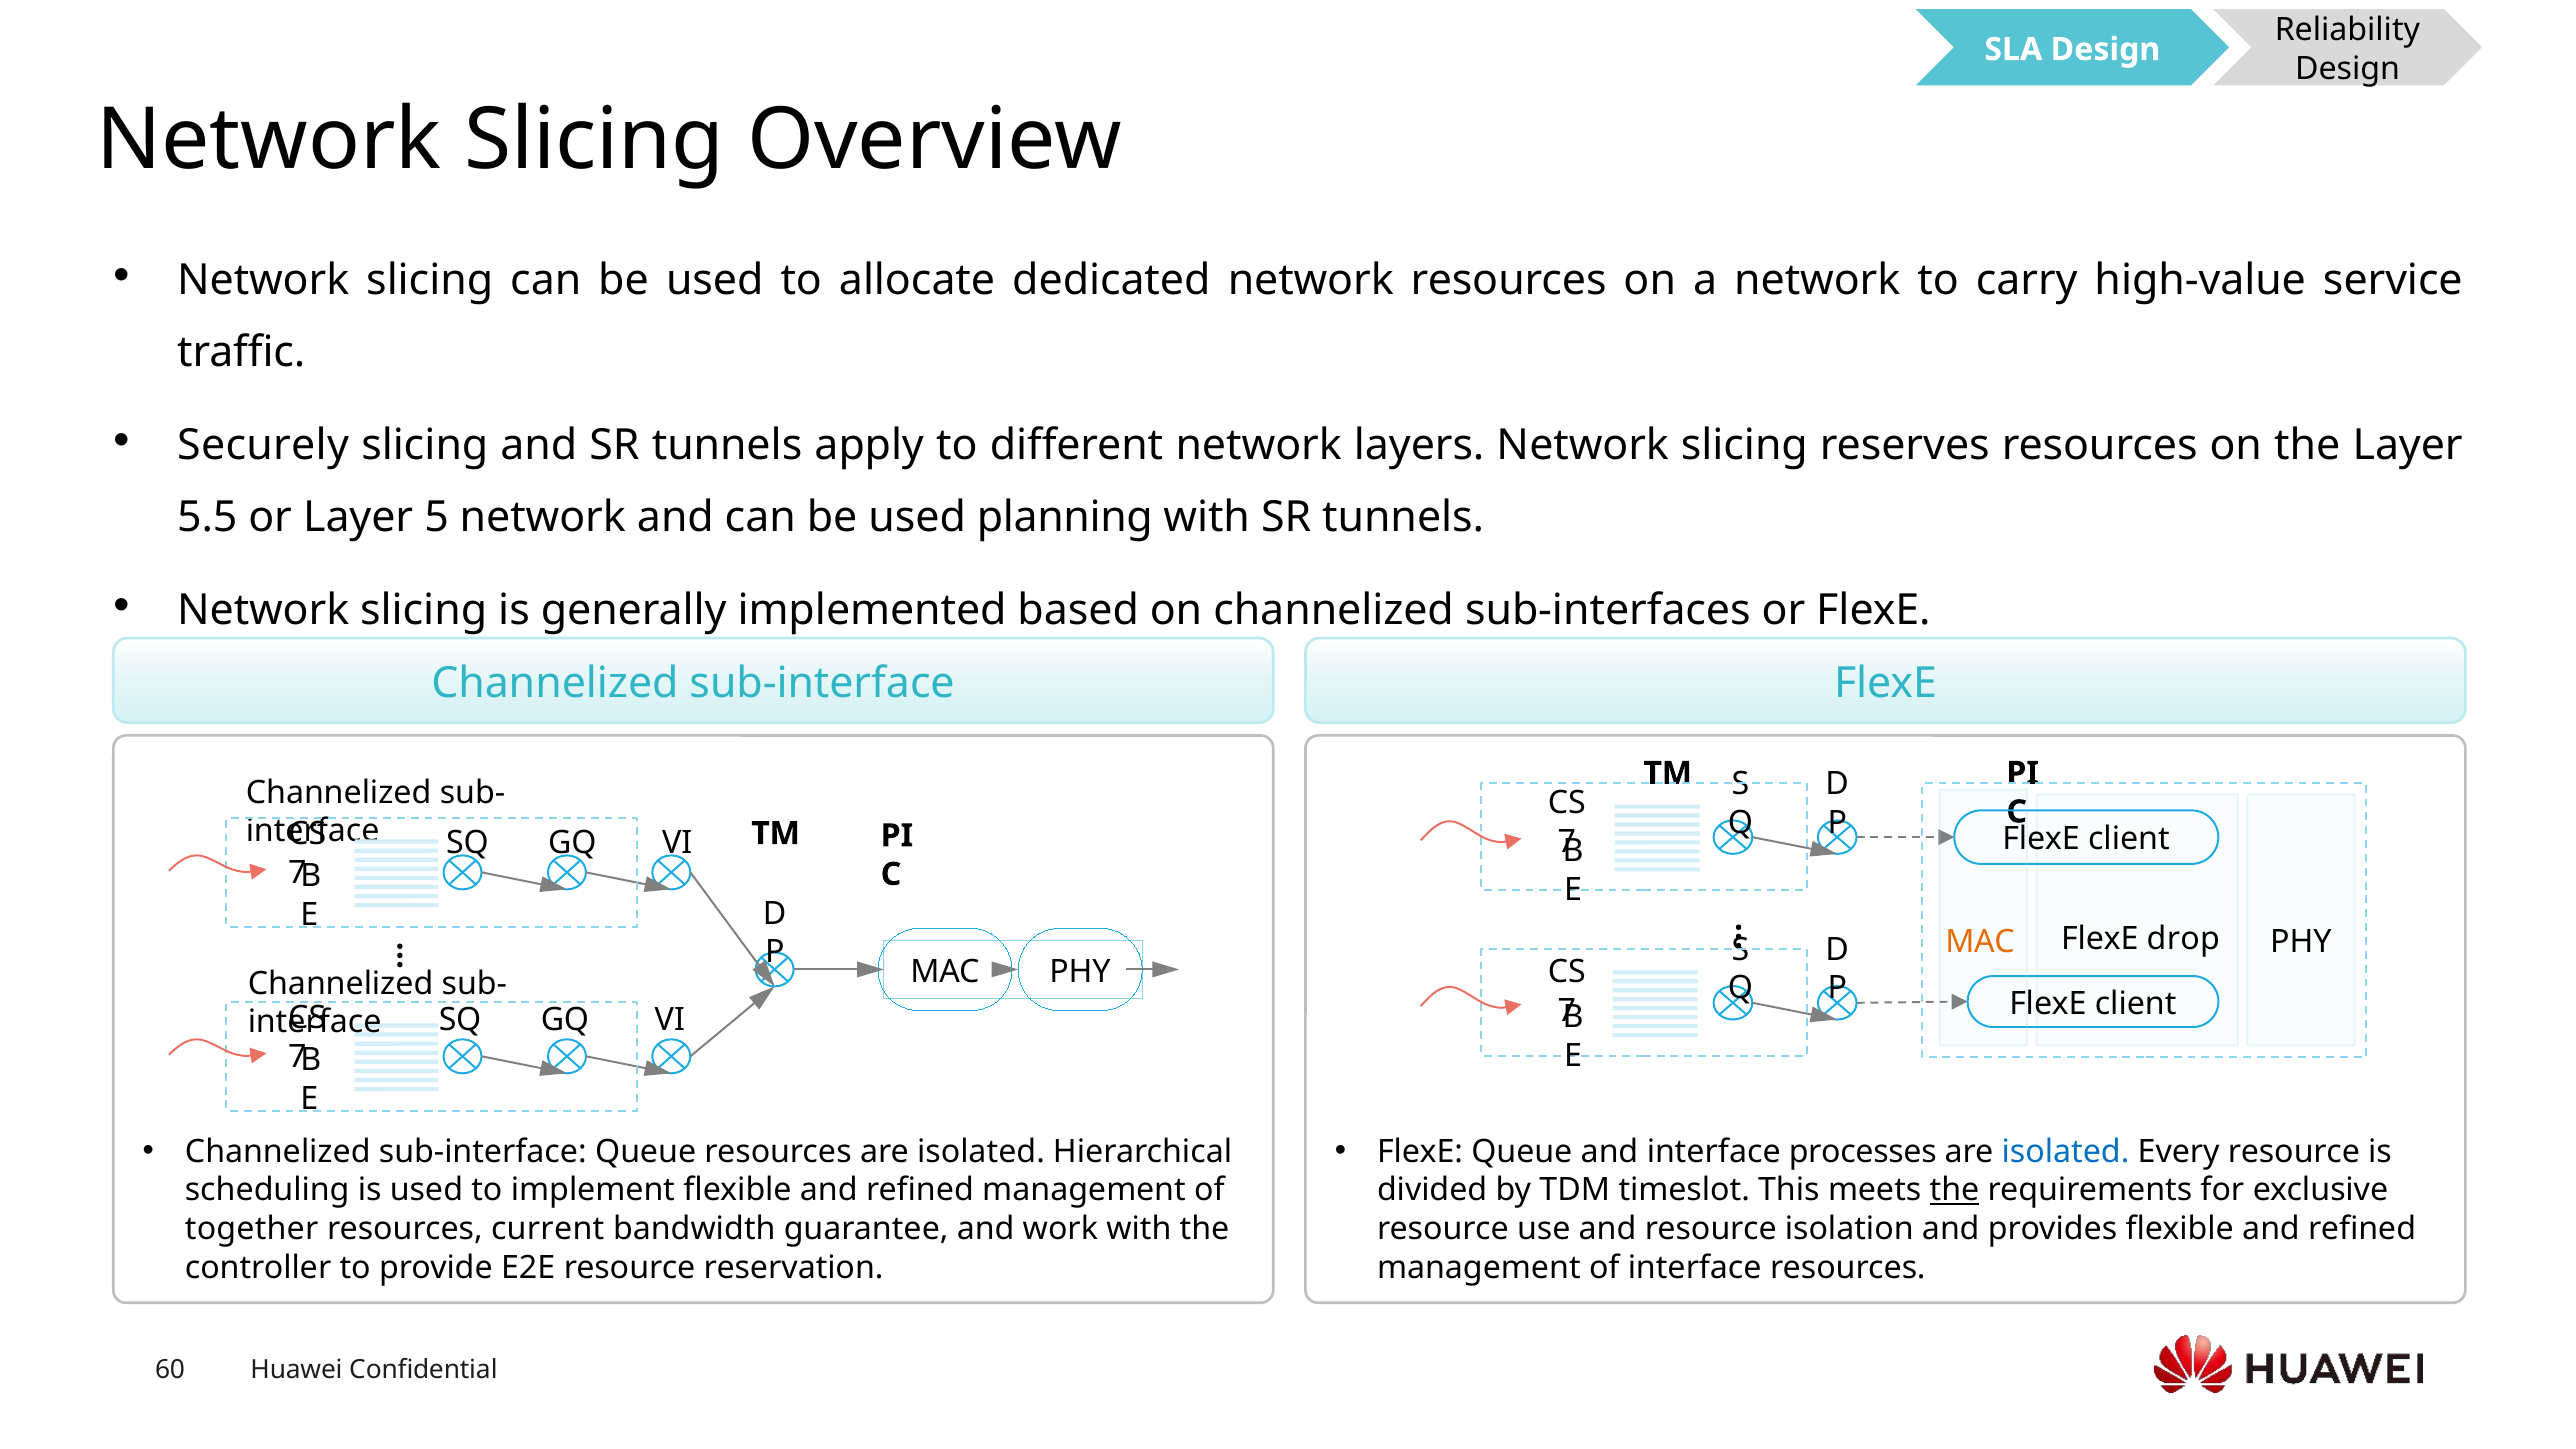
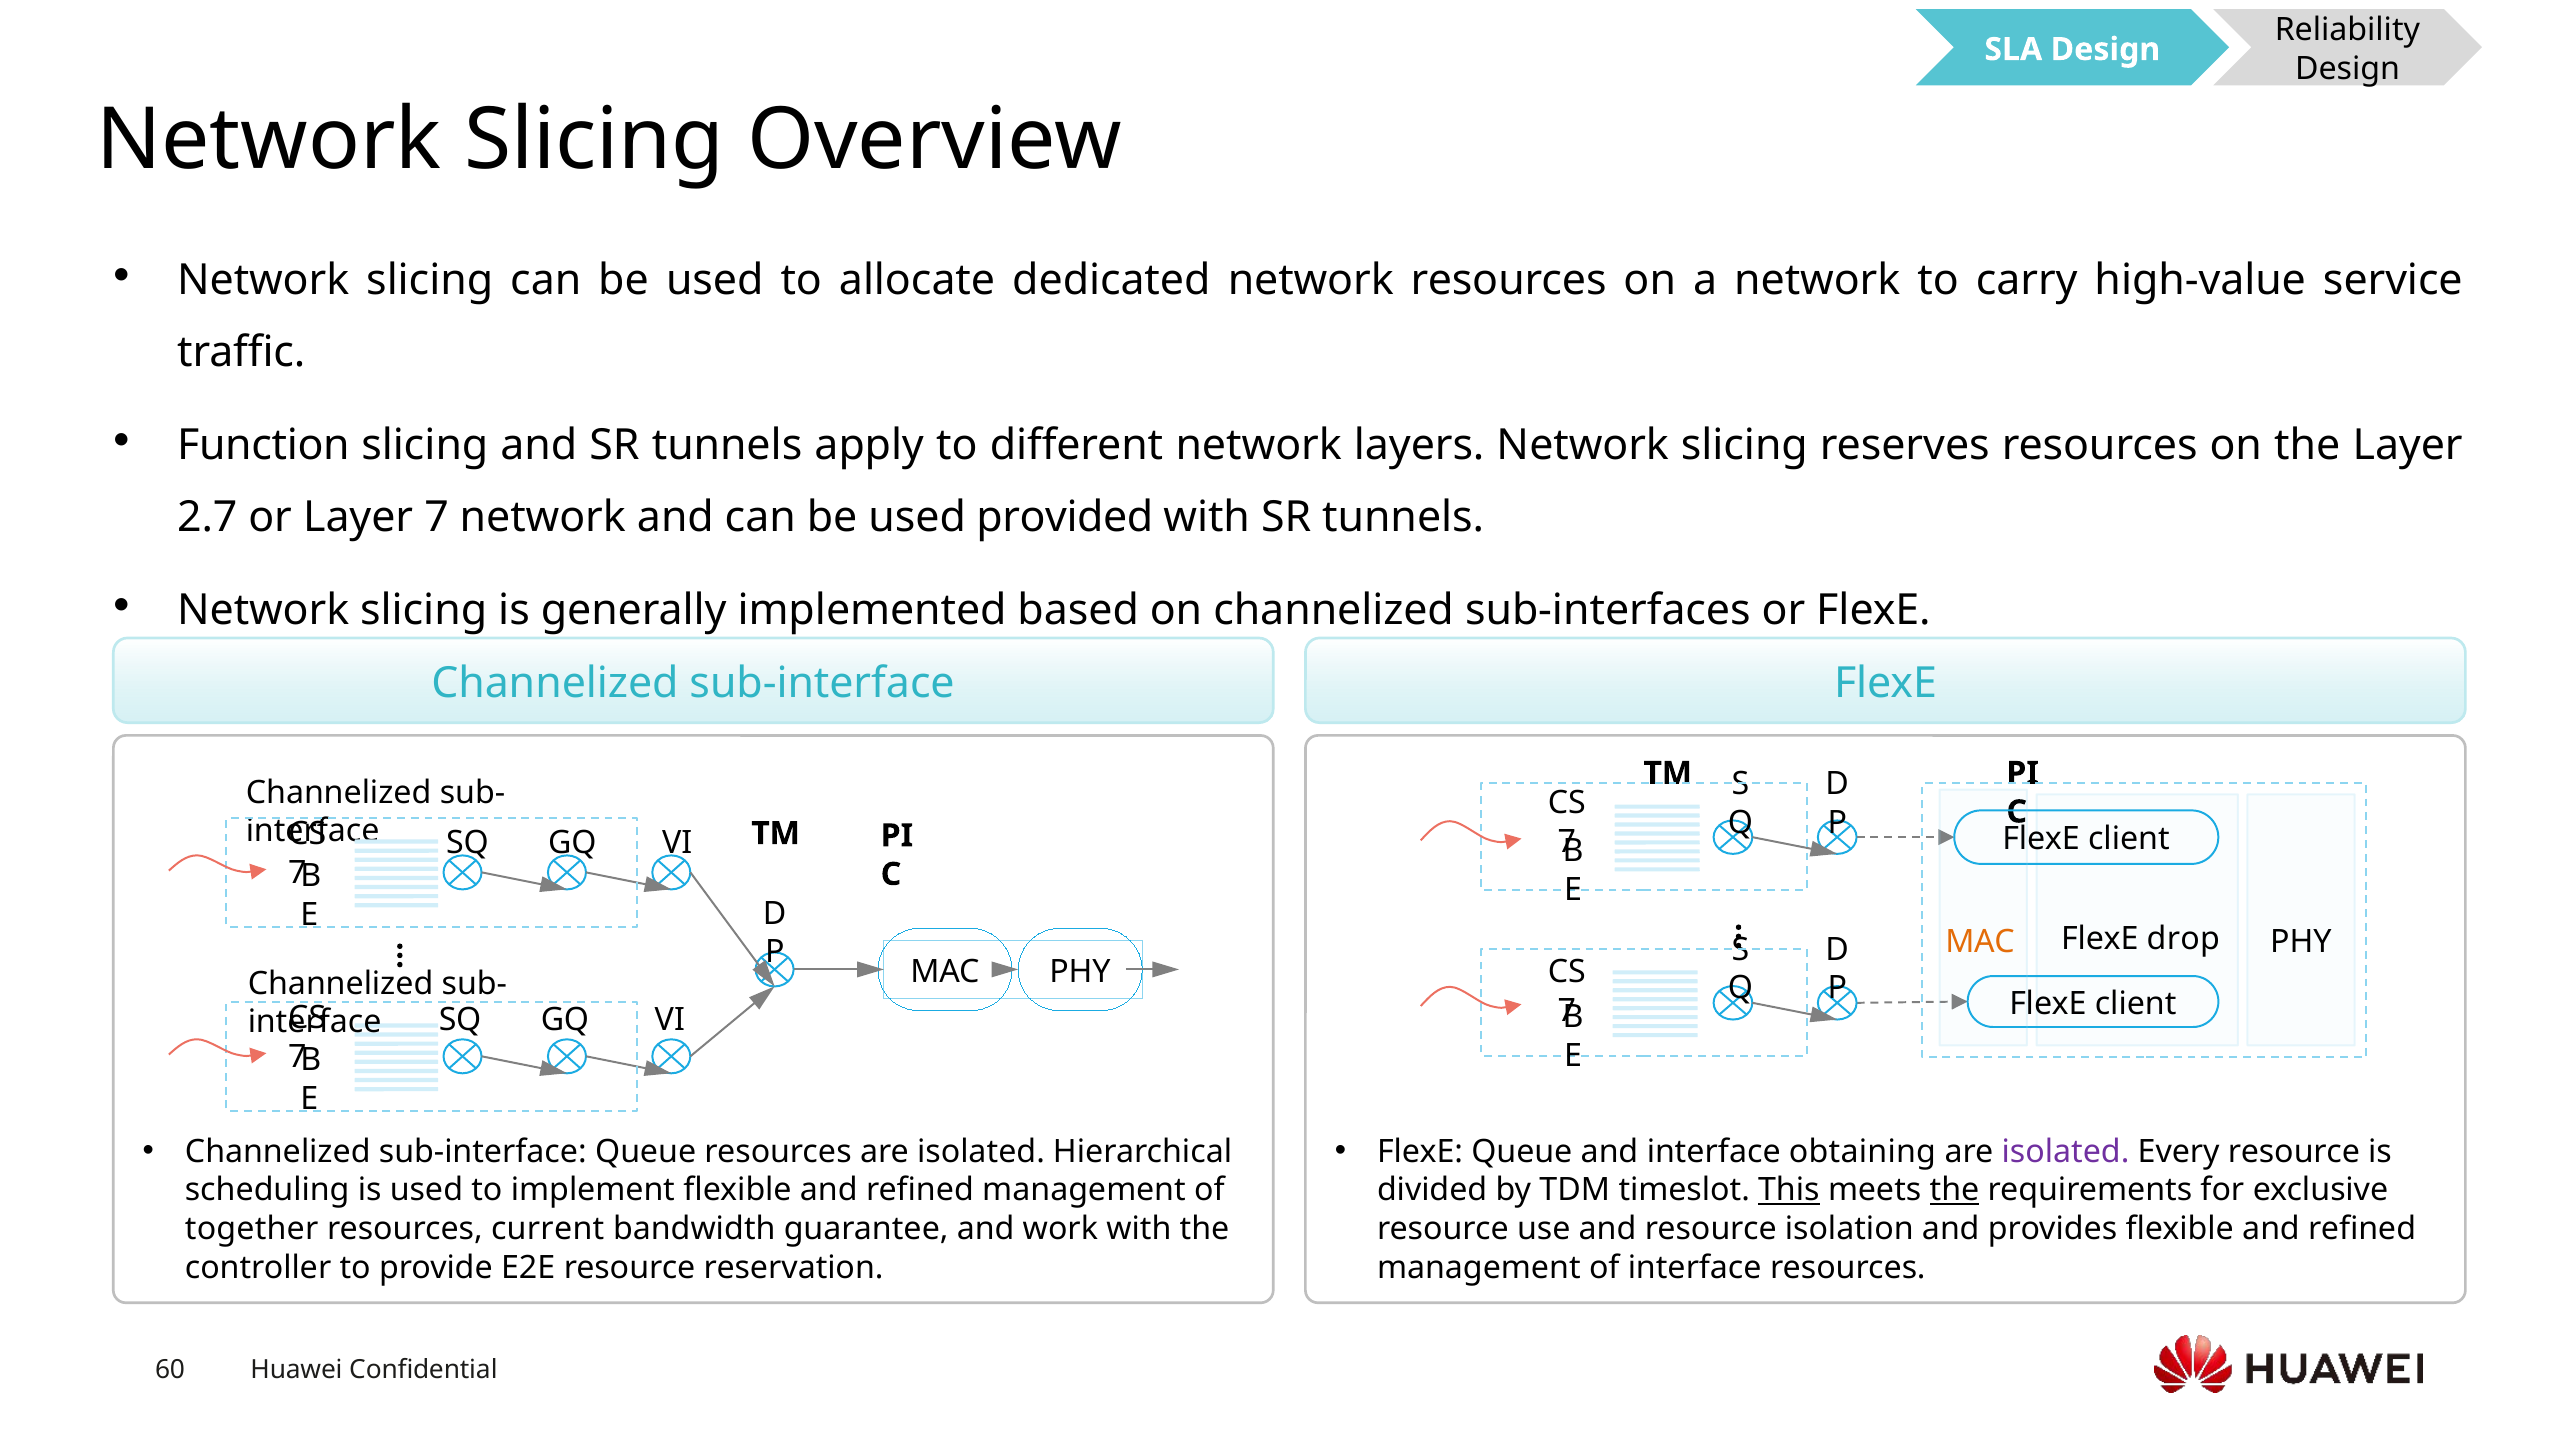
Securely: Securely -> Function
5.5: 5.5 -> 2.7
Layer 5: 5 -> 7
planning: planning -> provided
processes: processes -> obtaining
isolated at (2065, 1152) colour: blue -> purple
This underline: none -> present
